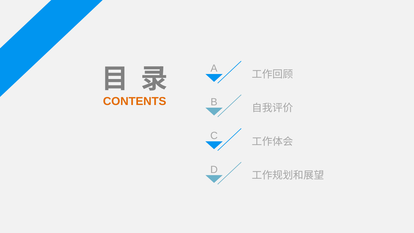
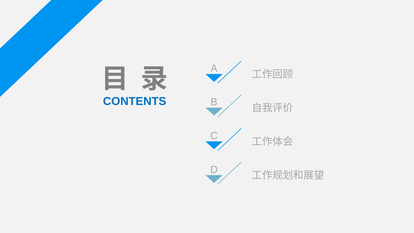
CONTENTS colour: orange -> blue
